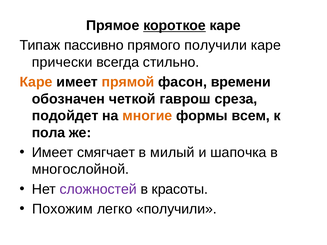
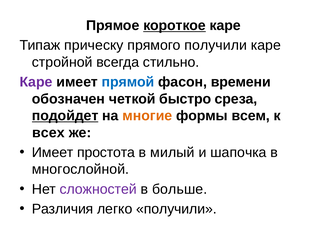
пассивно: пассивно -> прическу
прически: прически -> стройной
Каре at (36, 82) colour: orange -> purple
прямой colour: orange -> blue
гаврош: гаврош -> быстро
подойдет underline: none -> present
пола: пола -> всех
смягчает: смягчает -> простота
красоты: красоты -> больше
Похожим: Похожим -> Различия
